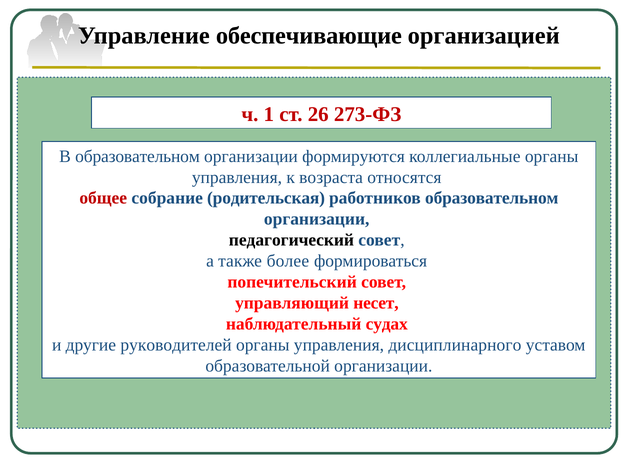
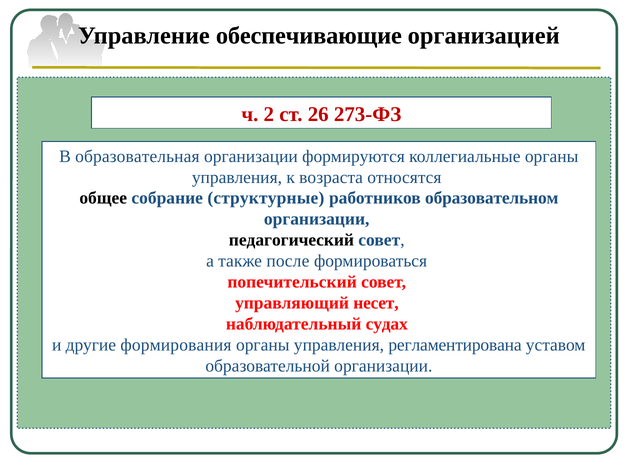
1: 1 -> 2
В образовательном: образовательном -> образовательная
общее colour: red -> black
родительская: родительская -> структурные
более: более -> после
руководителей: руководителей -> формирования
дисциплинарного: дисциплинарного -> регламентирована
